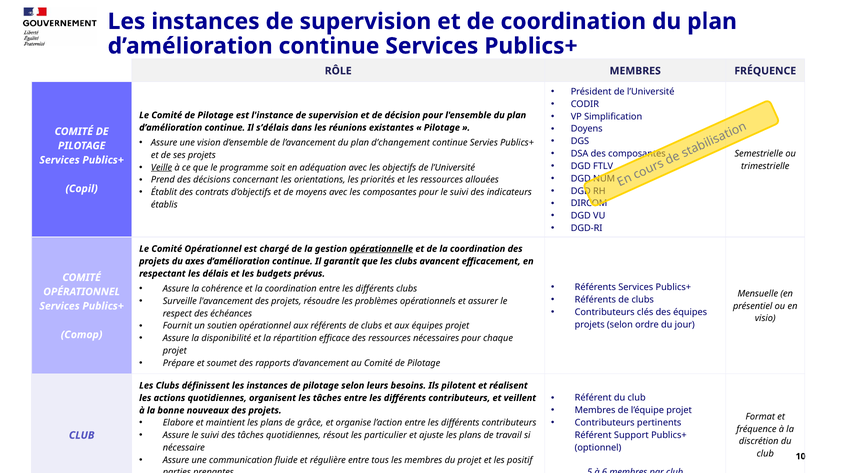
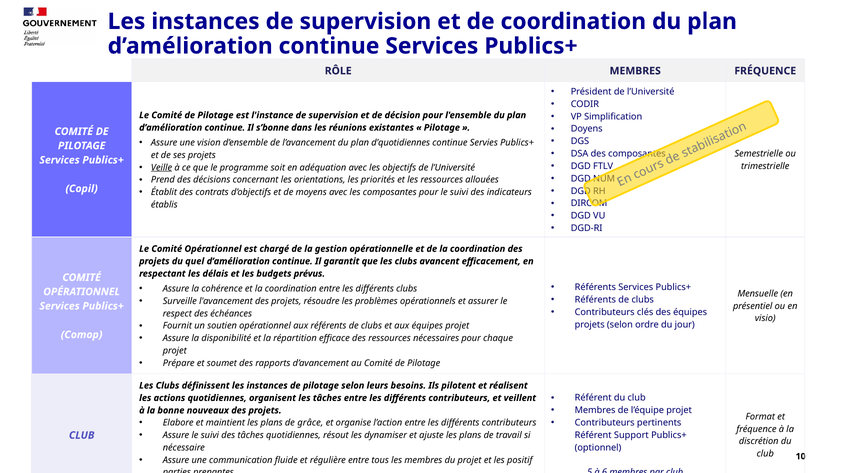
s’délais: s’délais -> s’bonne
d’changement: d’changement -> d’quotidiennes
opérationnelle underline: present -> none
axes: axes -> quel
particulier: particulier -> dynamiser
